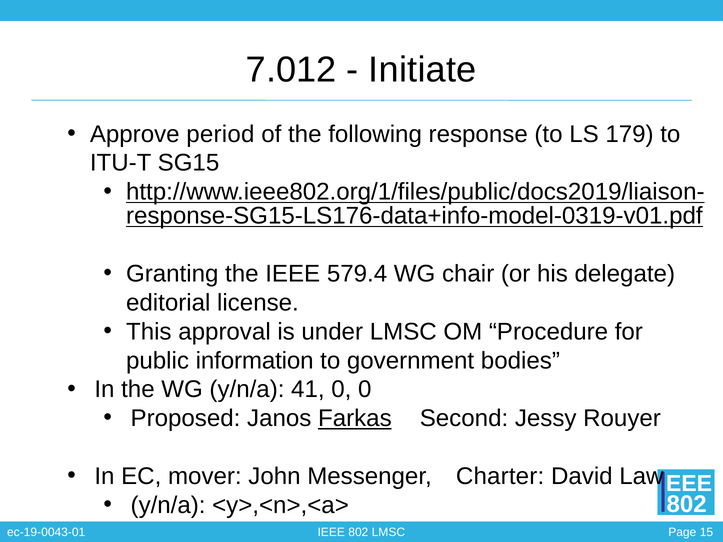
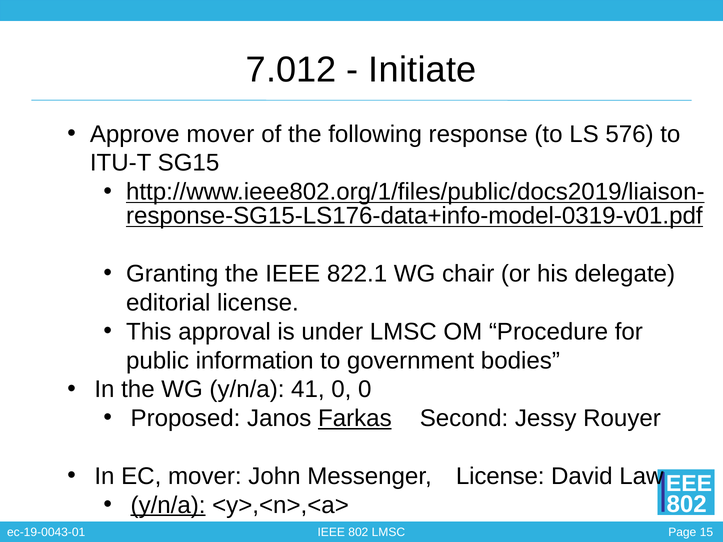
Approve period: period -> mover
179: 179 -> 576
579.4: 579.4 -> 822.1
Messenger Charter: Charter -> License
y/n/a at (168, 505) underline: none -> present
